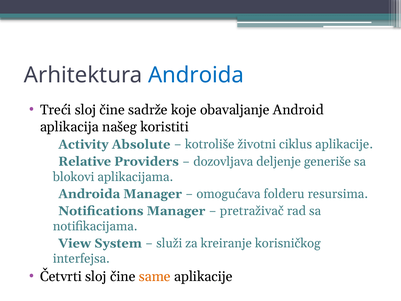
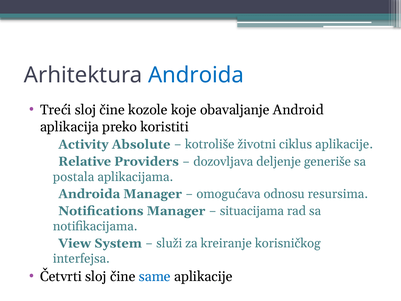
sadrže: sadrže -> kozole
našeg: našeg -> preko
blokovi: blokovi -> postala
folderu: folderu -> odnosu
pretraživač: pretraživač -> situacijama
same colour: orange -> blue
